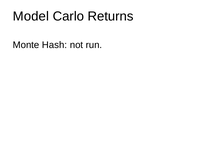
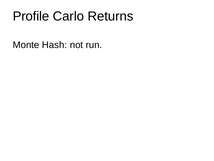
Model: Model -> Profile
